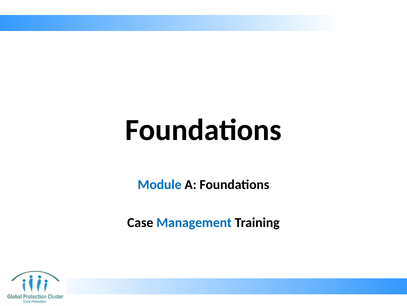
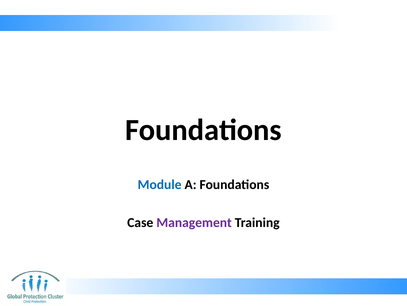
Management colour: blue -> purple
